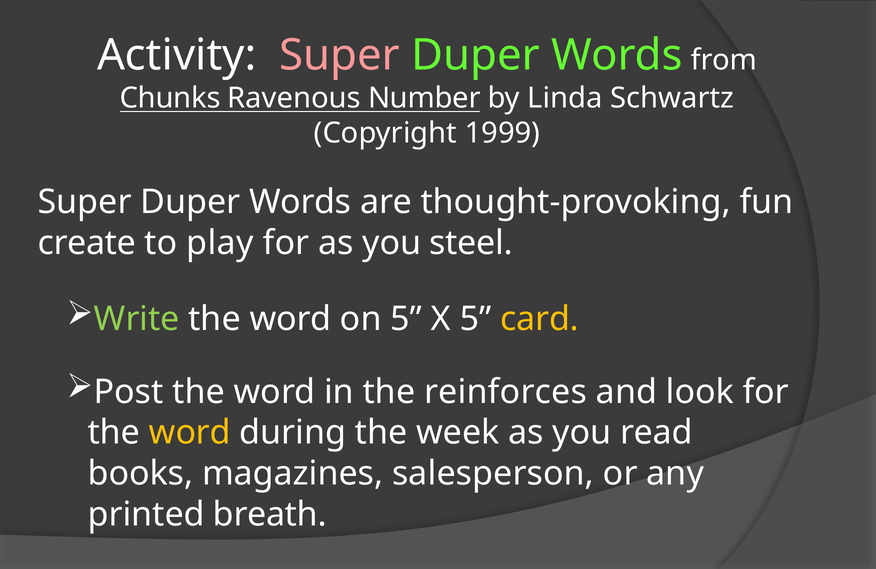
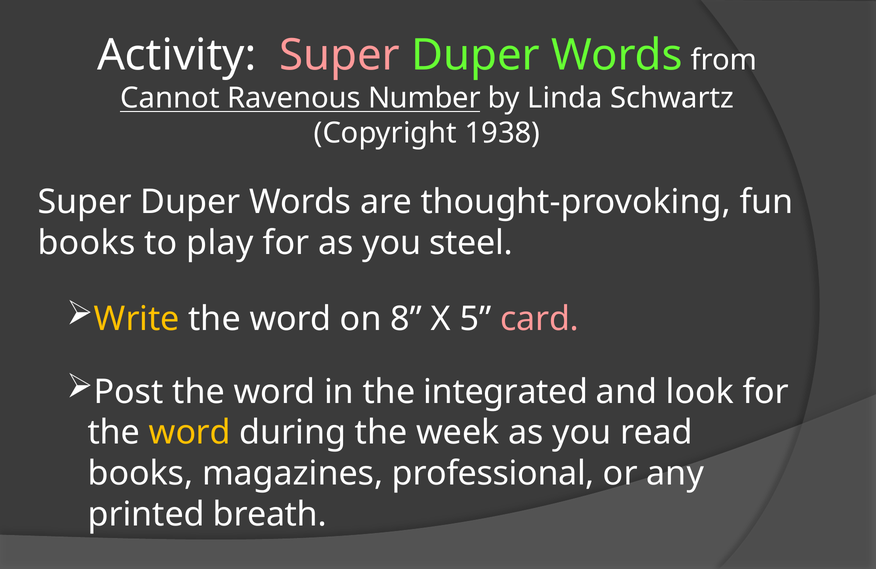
Chunks: Chunks -> Cannot
1999: 1999 -> 1938
create at (87, 243): create -> books
Write colour: light green -> yellow
on 5: 5 -> 8
card colour: yellow -> pink
reinforces: reinforces -> integrated
salesperson: salesperson -> professional
